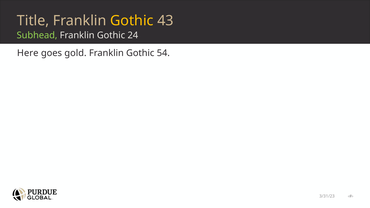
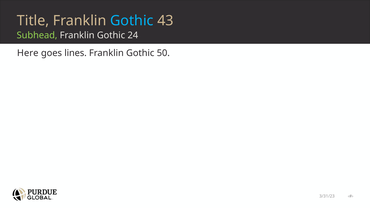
Gothic at (132, 21) colour: yellow -> light blue
gold: gold -> lines
54: 54 -> 50
